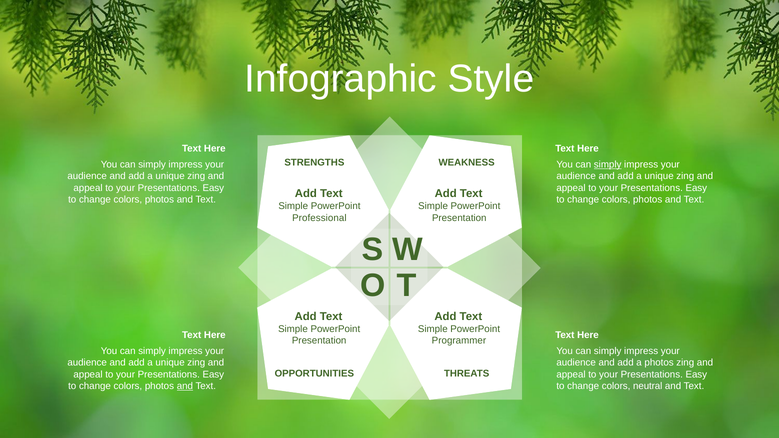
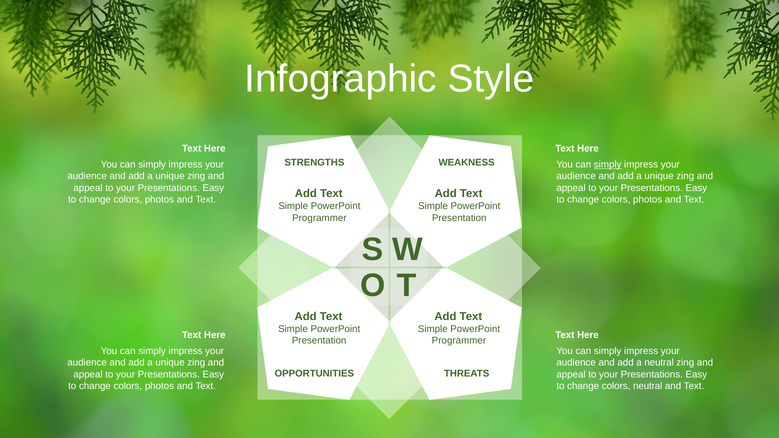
Professional at (319, 218): Professional -> Programmer
a photos: photos -> neutral
and at (185, 386) underline: present -> none
